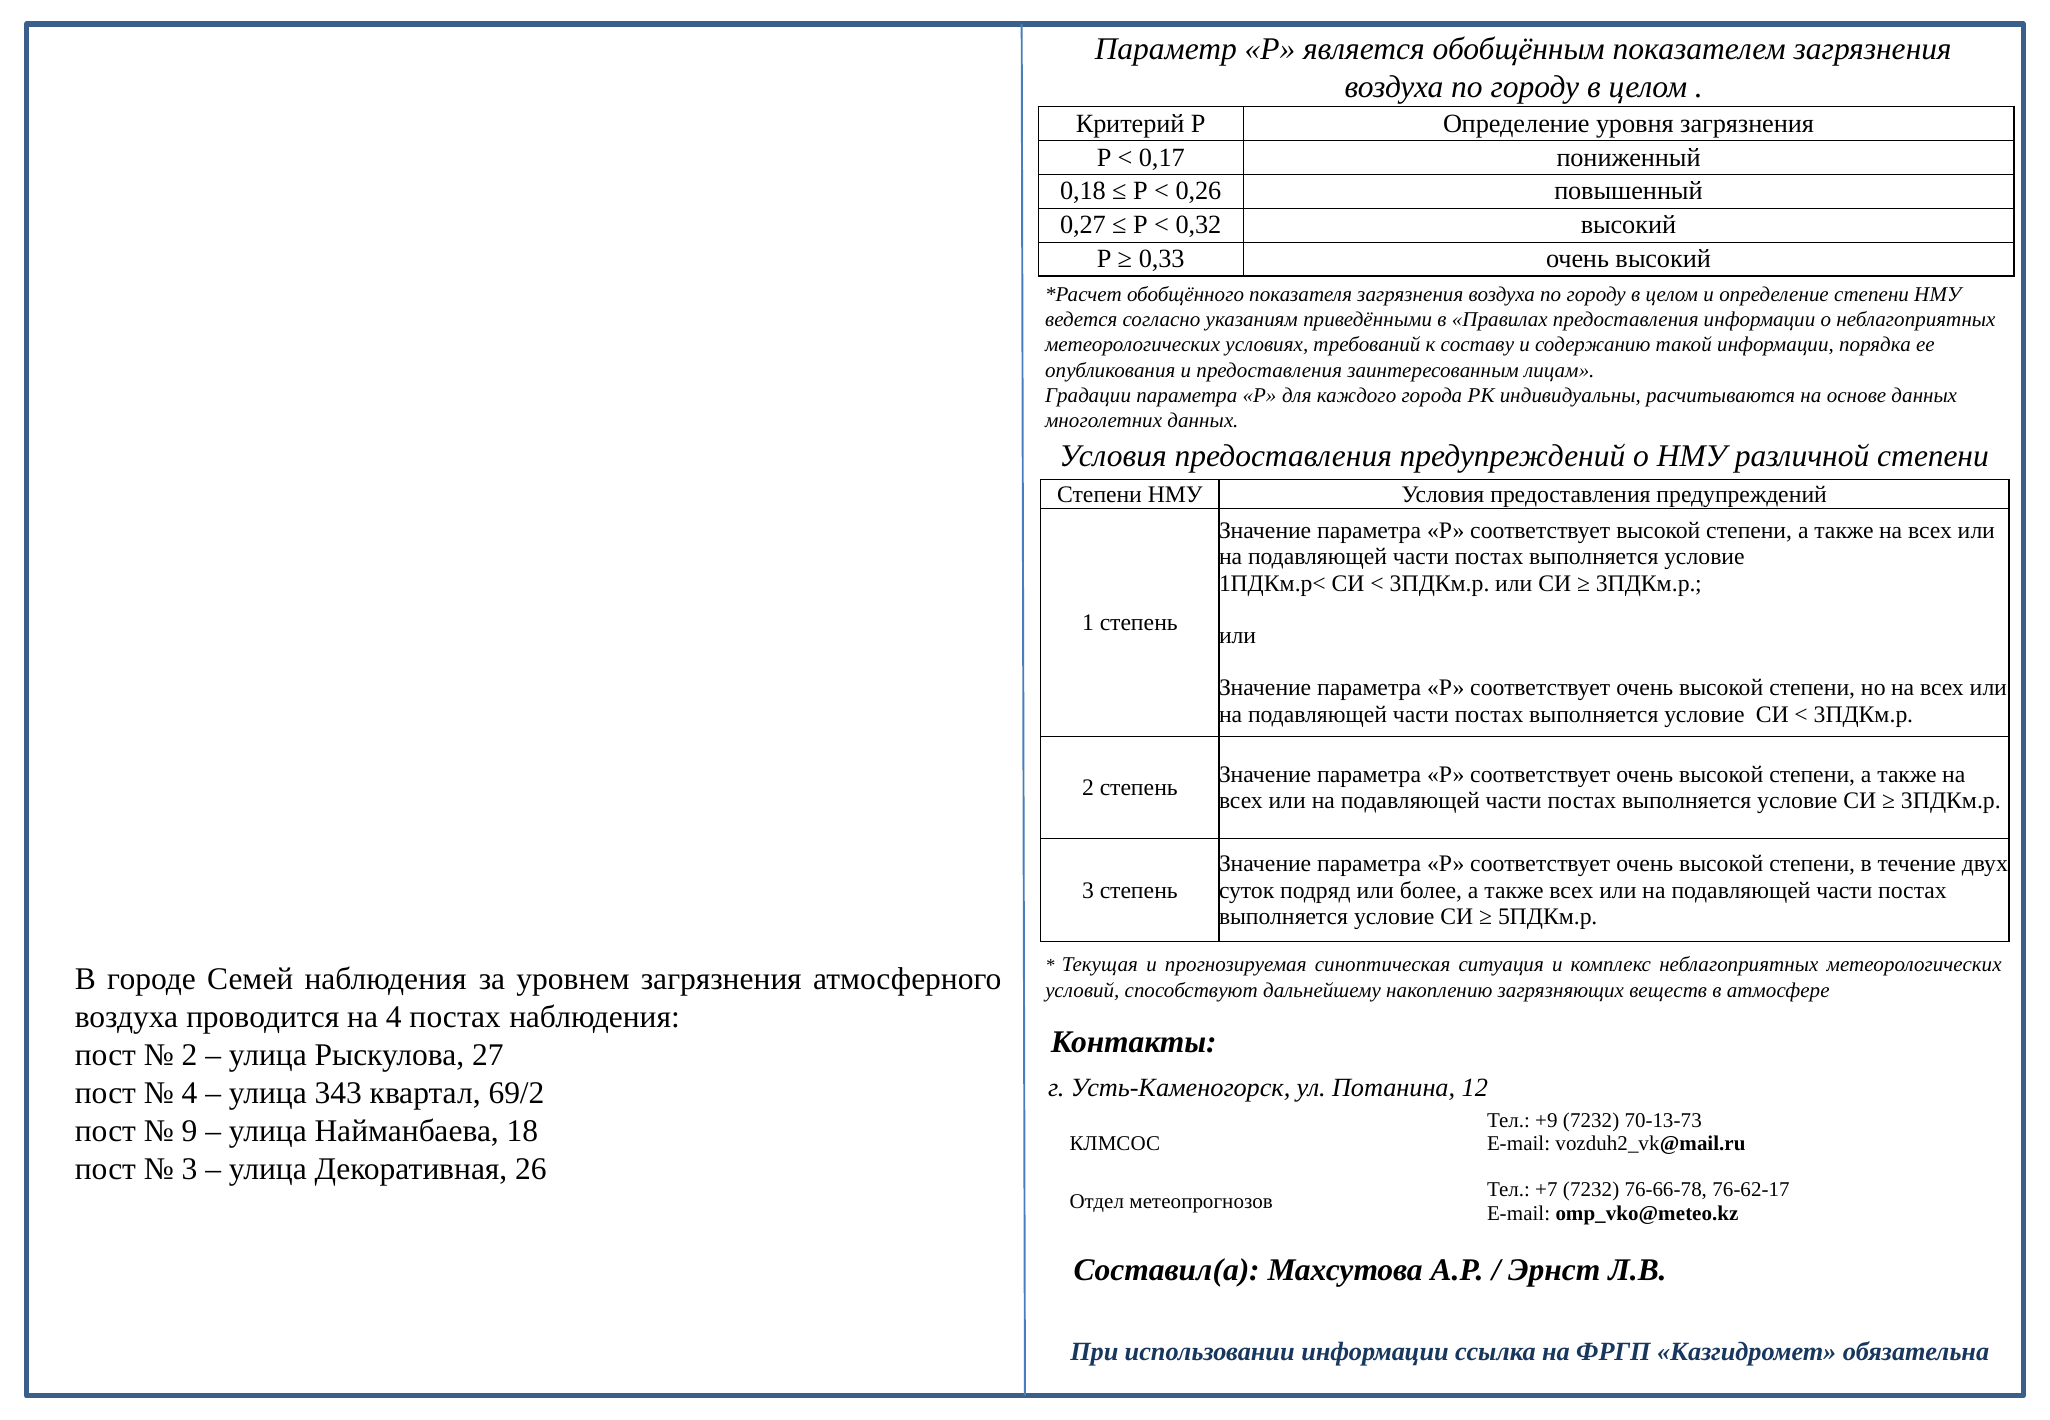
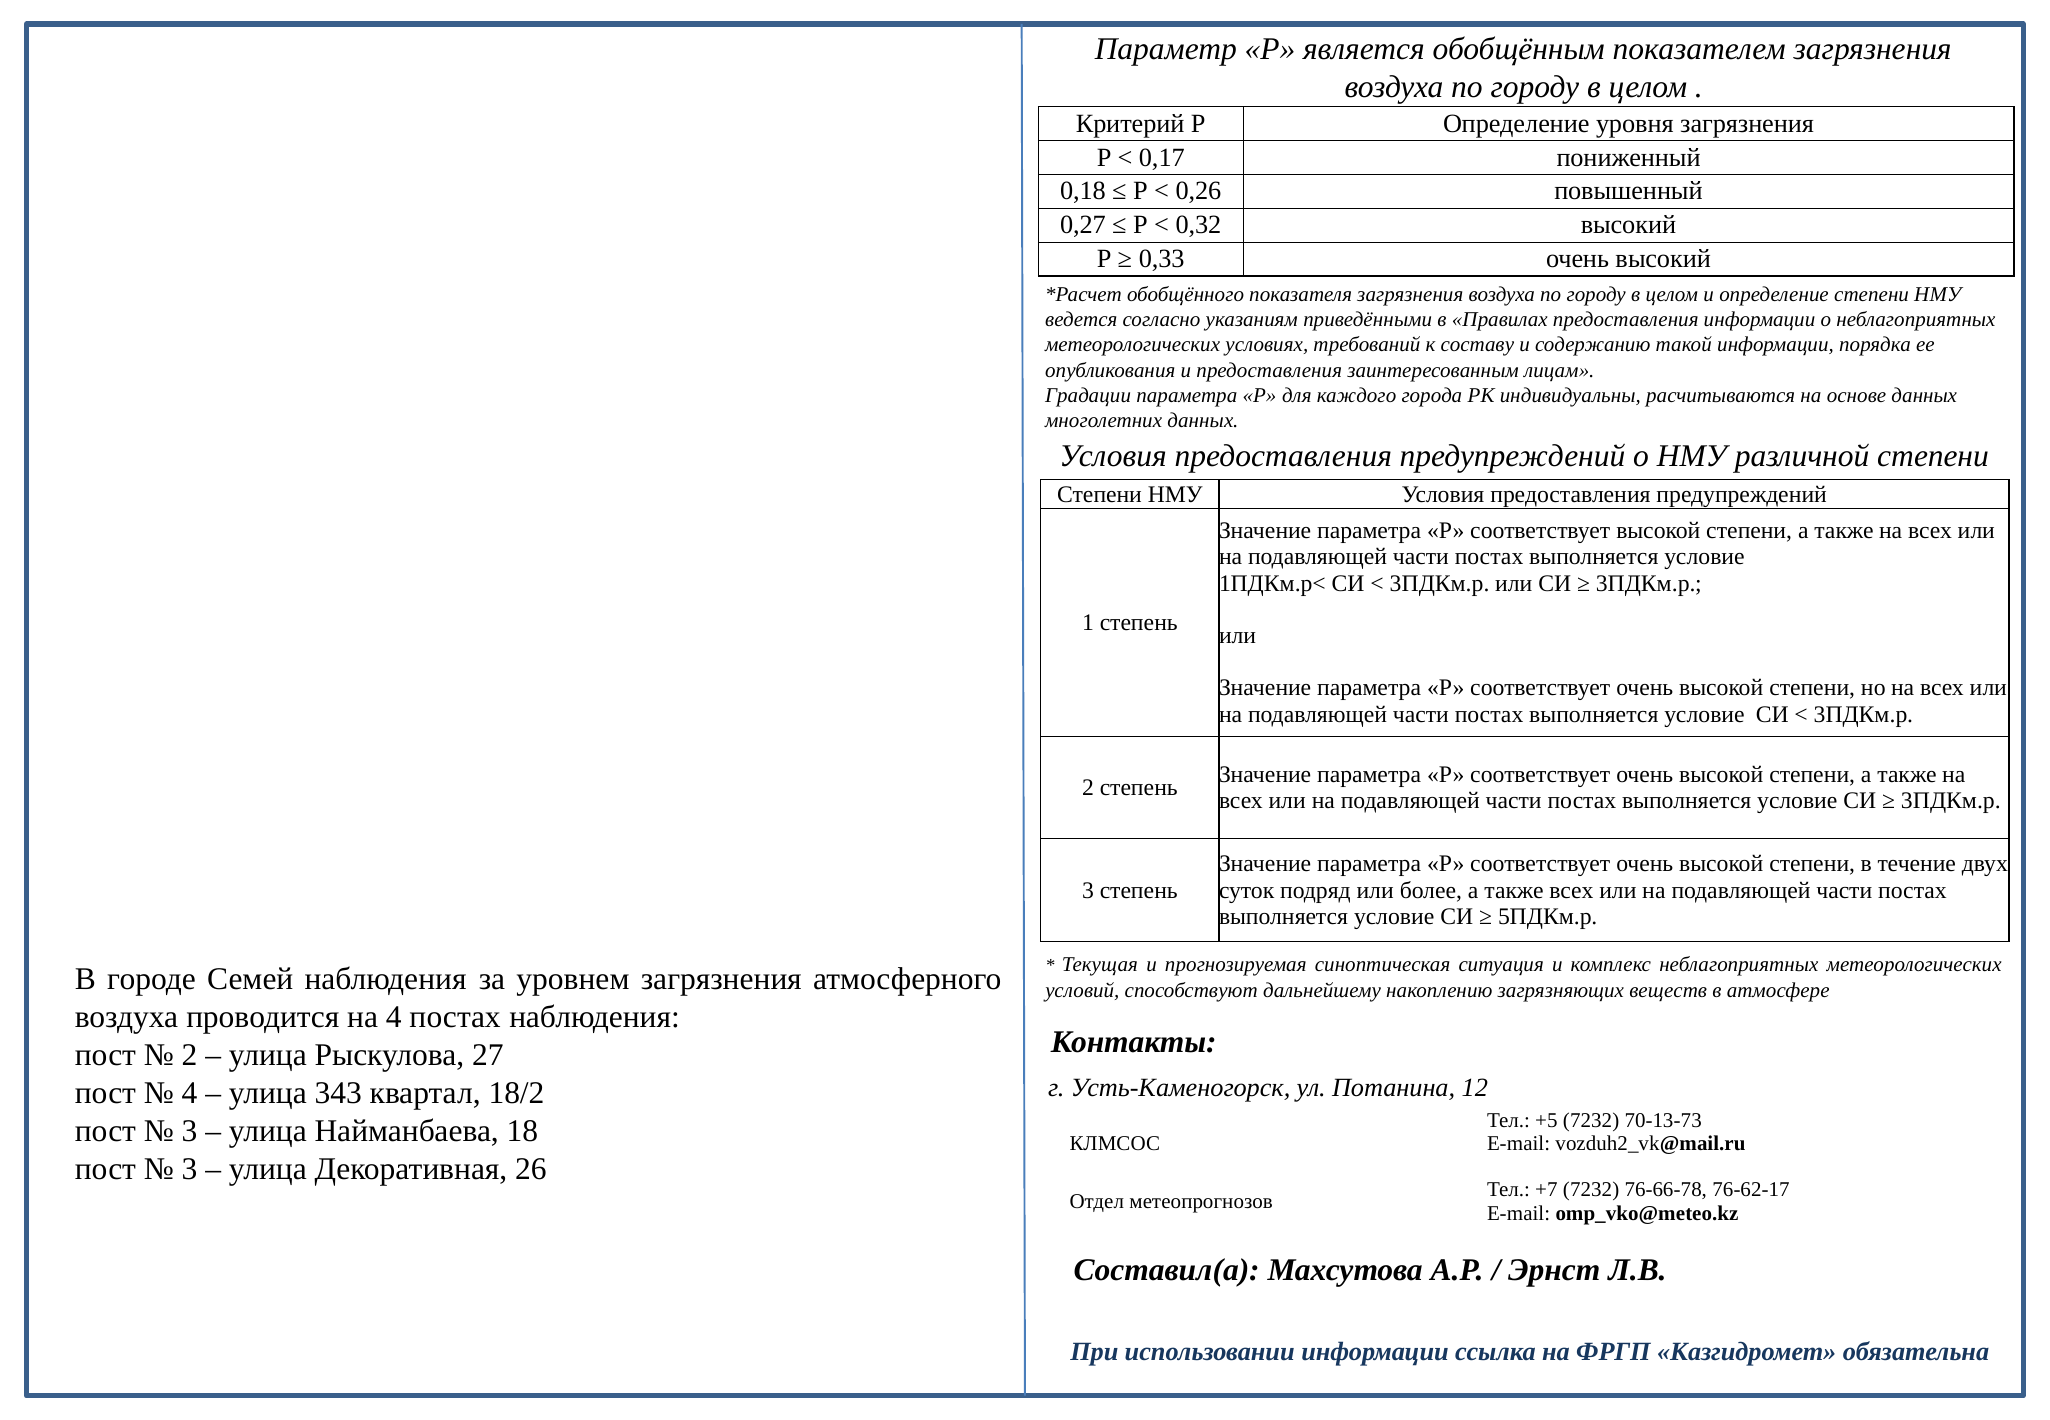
69/2: 69/2 -> 18/2
+9: +9 -> +5
9 at (190, 1130): 9 -> 3
